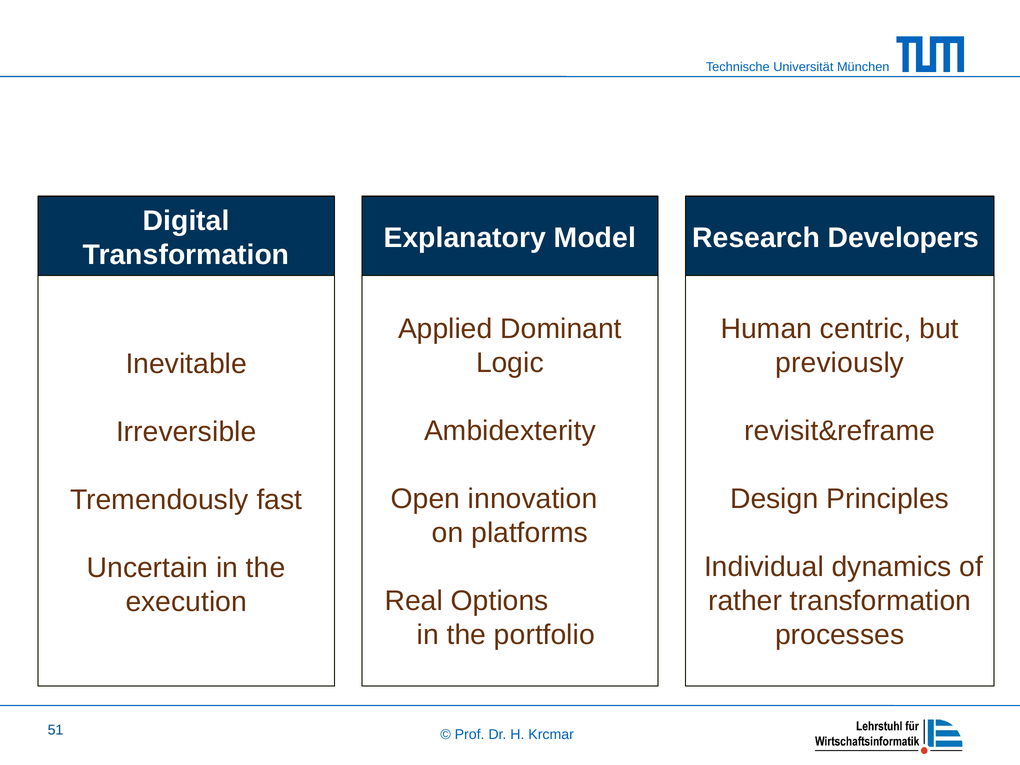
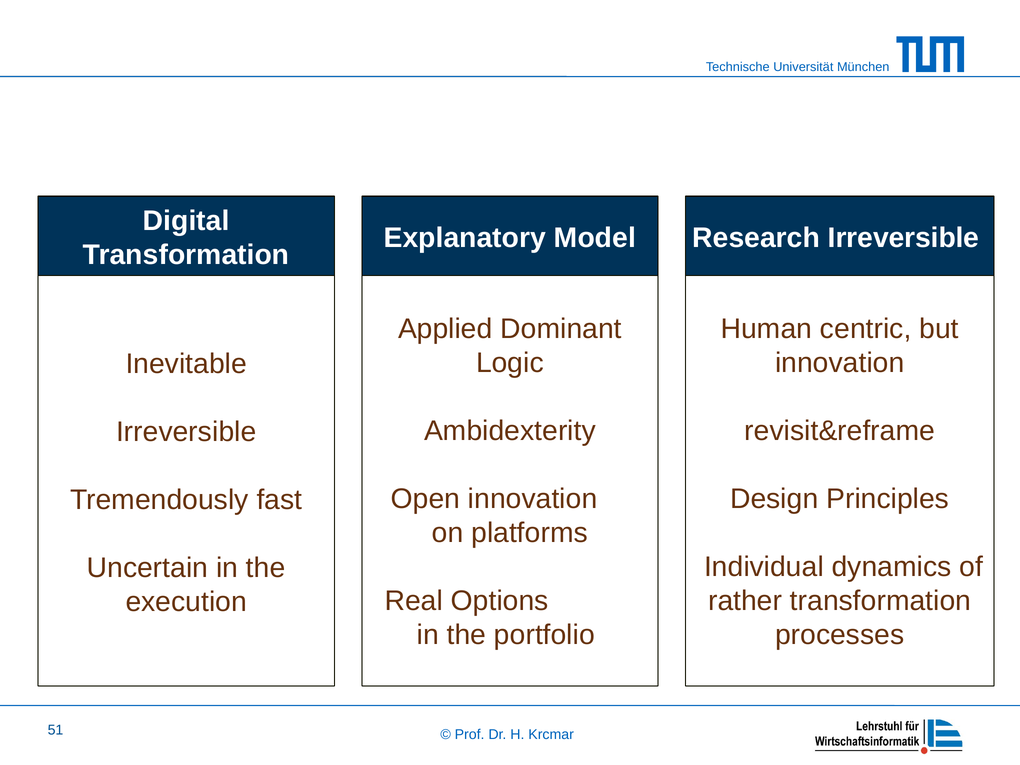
Research Developers: Developers -> Irreversible
previously at (840, 363): previously -> innovation
